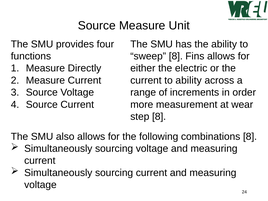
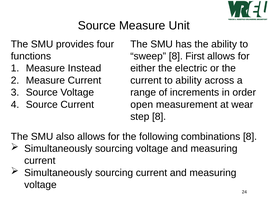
Fins: Fins -> First
Directly: Directly -> Instead
more: more -> open
